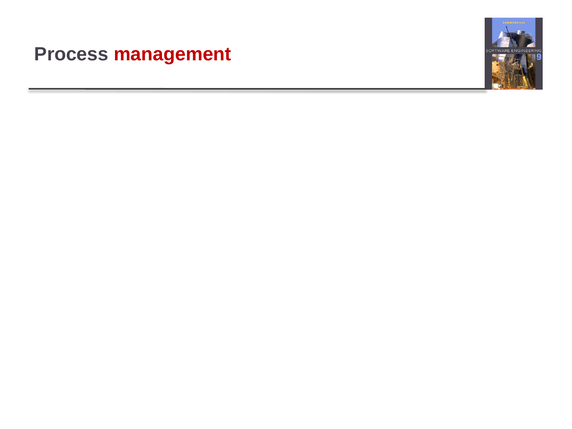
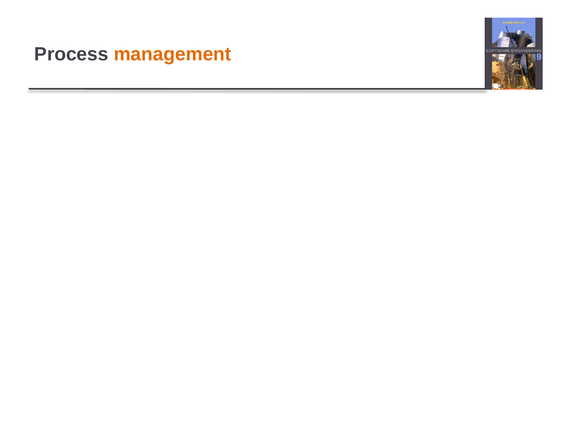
management colour: red -> orange
